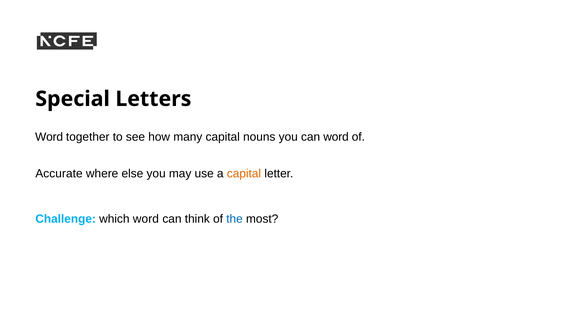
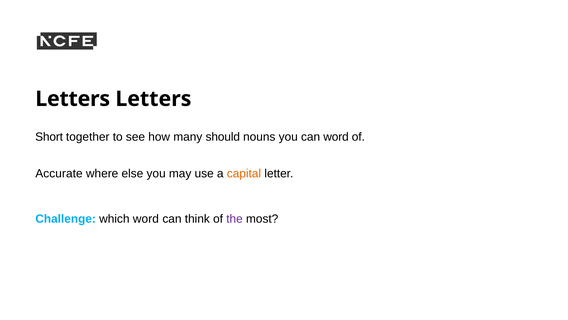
Special at (73, 99): Special -> Letters
Word at (49, 137): Word -> Short
many capital: capital -> should
the colour: blue -> purple
